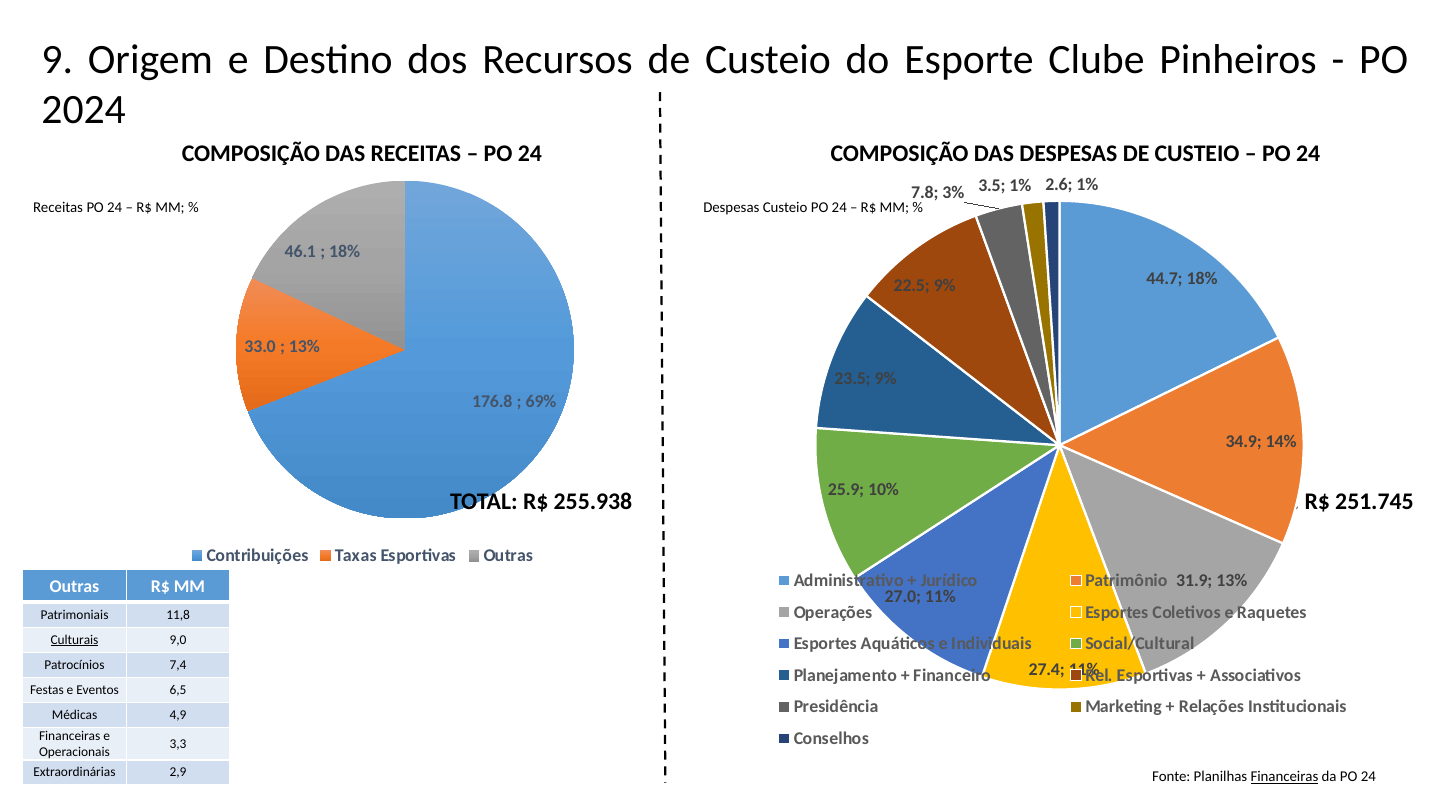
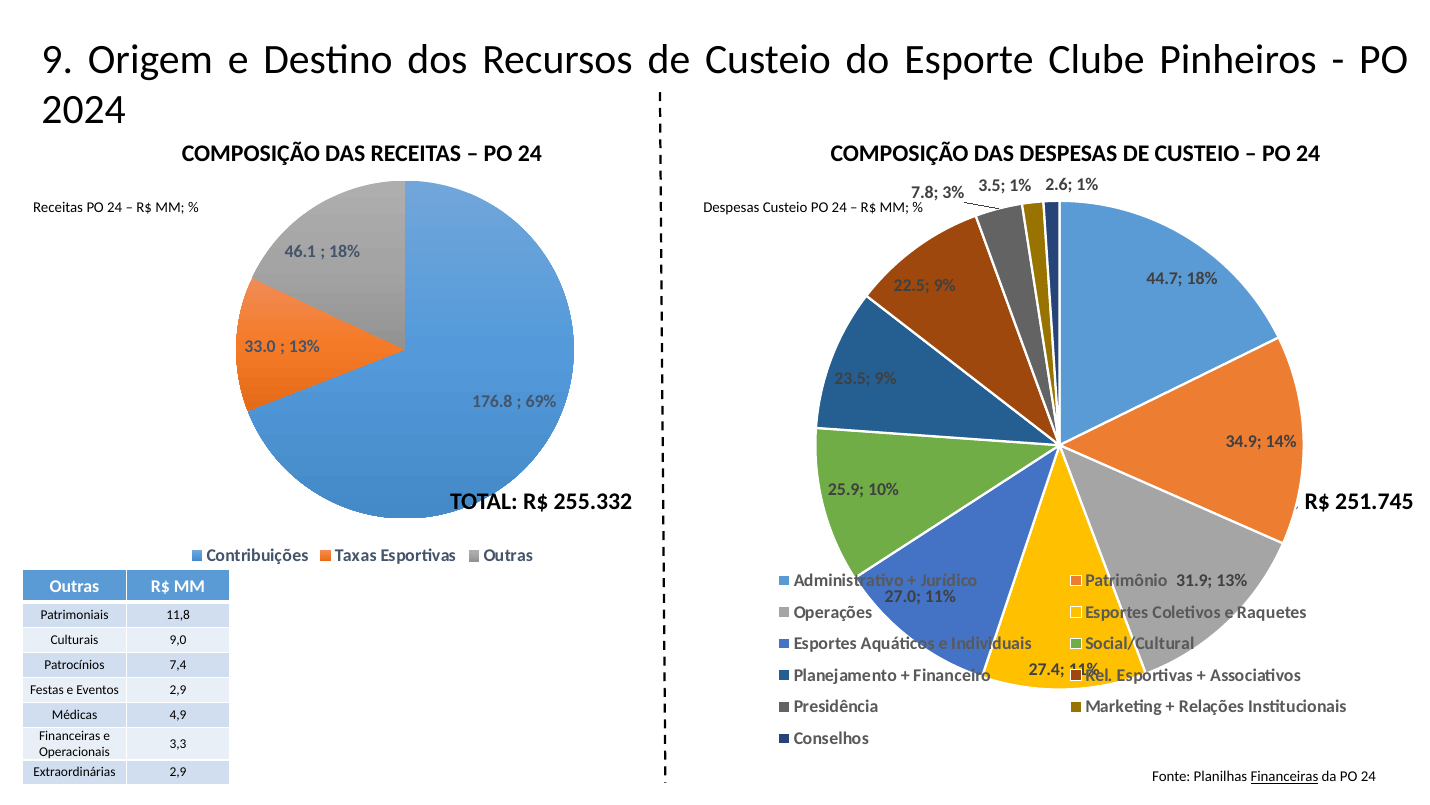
255.938: 255.938 -> 255.332
Culturais underline: present -> none
Eventos 6,5: 6,5 -> 2,9
